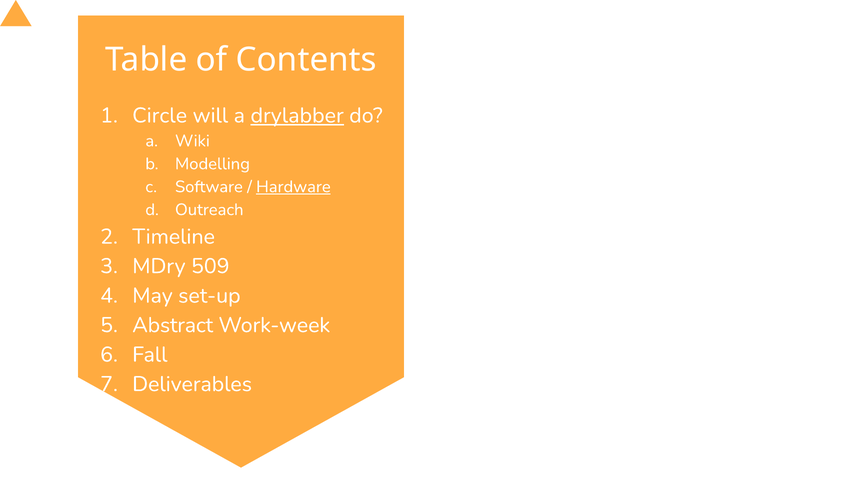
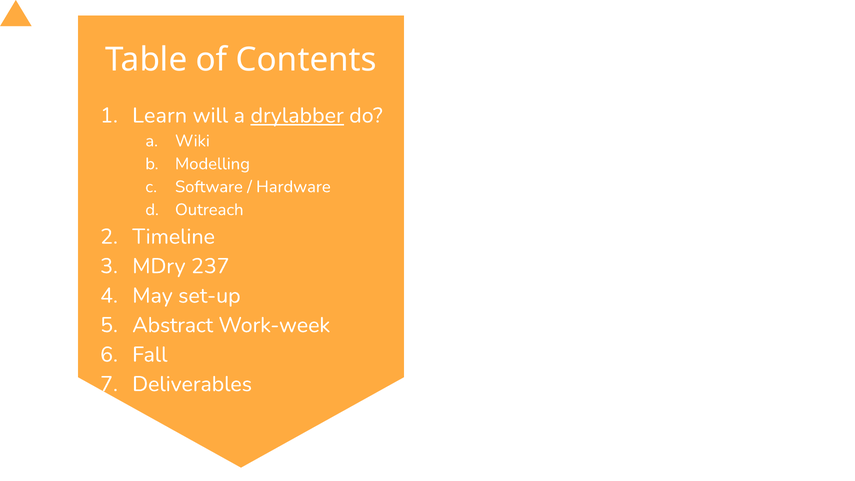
Circle: Circle -> Learn
Hardware underline: present -> none
509: 509 -> 237
